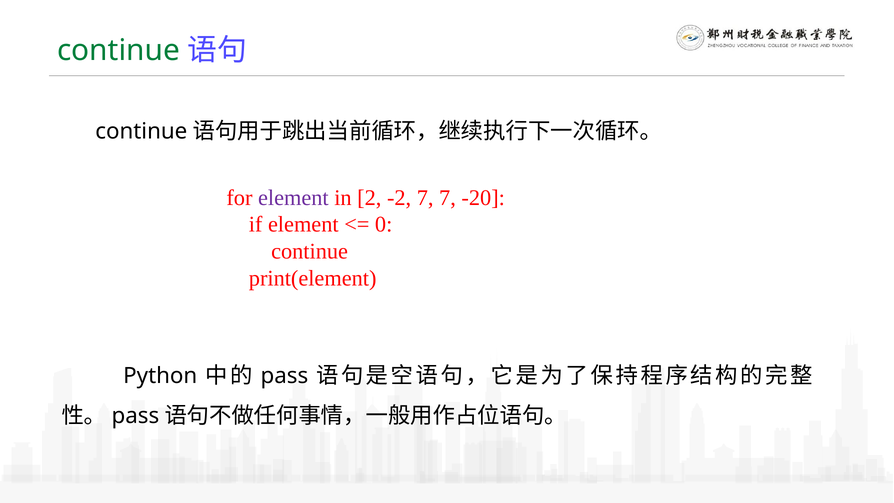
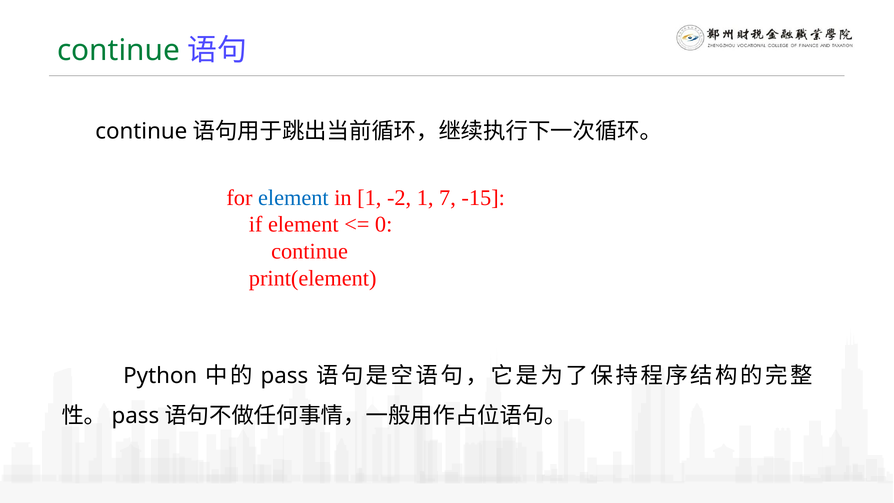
element at (293, 198) colour: purple -> blue
in 2: 2 -> 1
-2 7: 7 -> 1
-20: -20 -> -15
